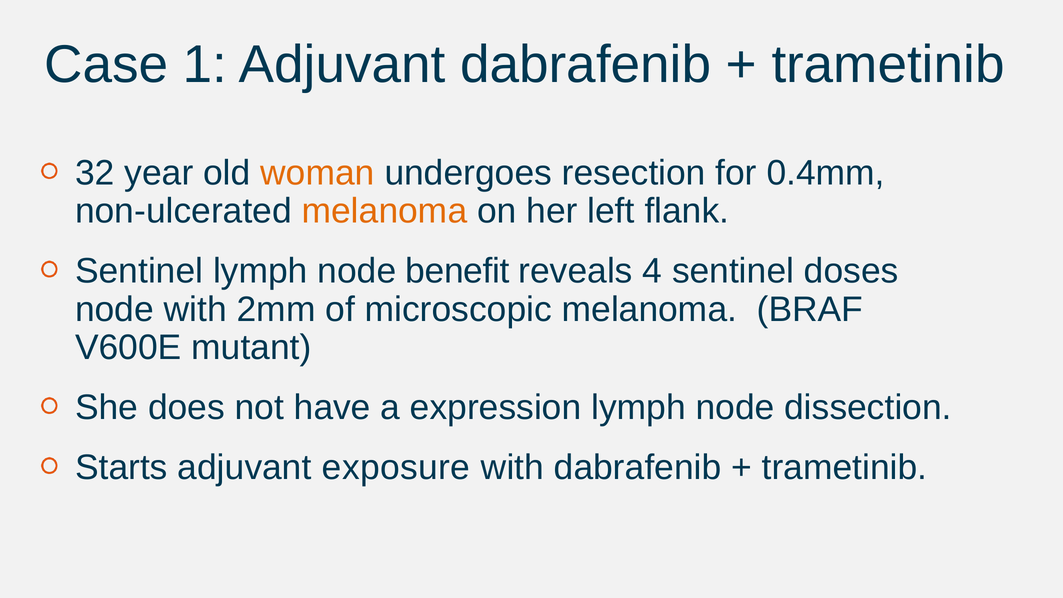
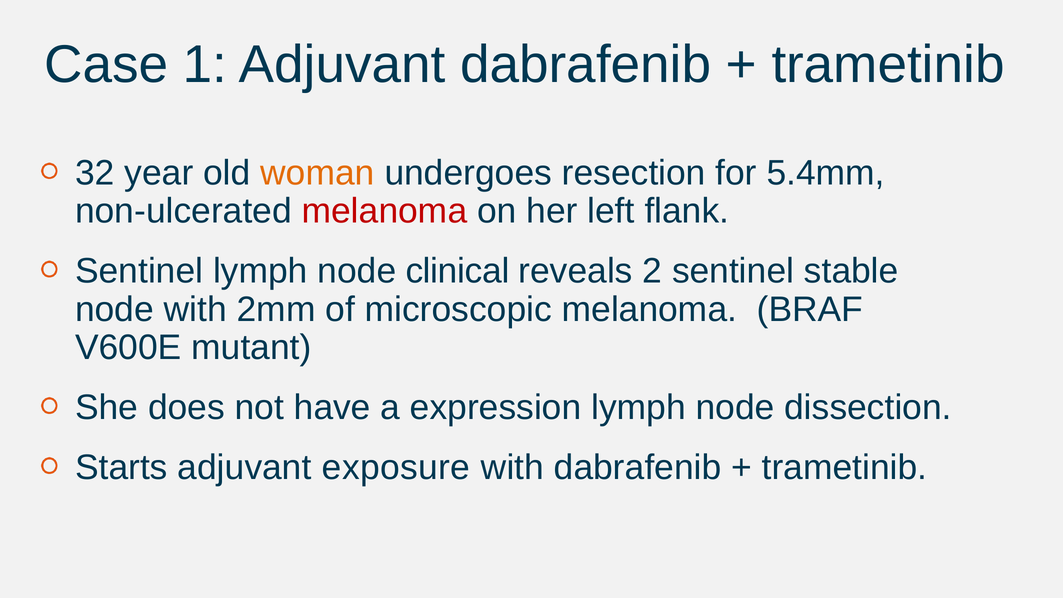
0.4mm: 0.4mm -> 5.4mm
melanoma at (384, 211) colour: orange -> red
benefit: benefit -> clinical
4: 4 -> 2
doses: doses -> stable
